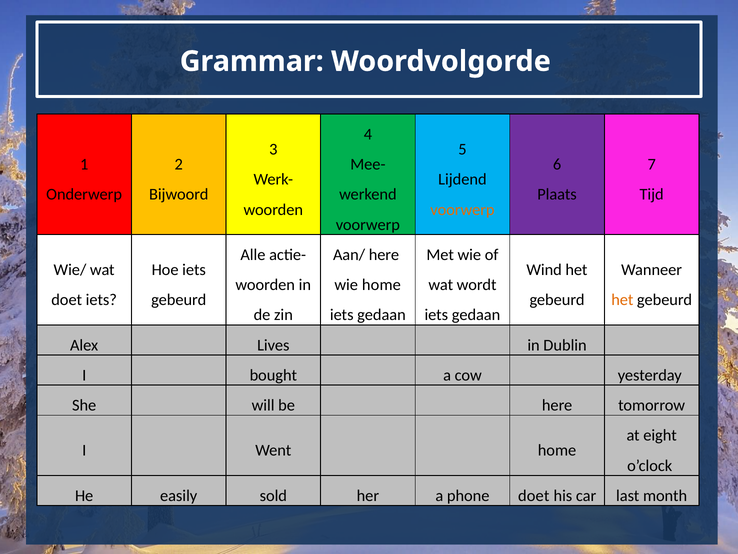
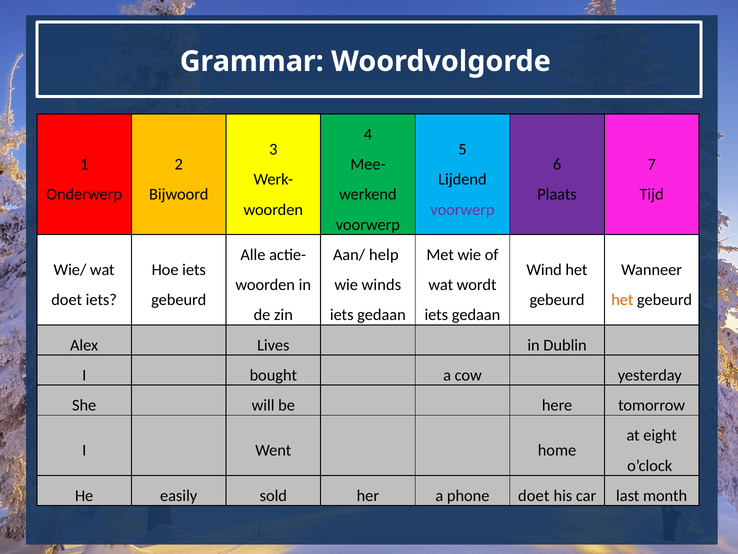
voorwerp at (462, 209) colour: orange -> purple
Aan/ here: here -> help
wie home: home -> winds
